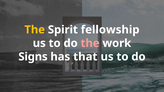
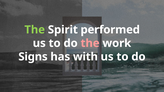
The at (35, 30) colour: yellow -> light green
fellowship: fellowship -> performed
that: that -> with
